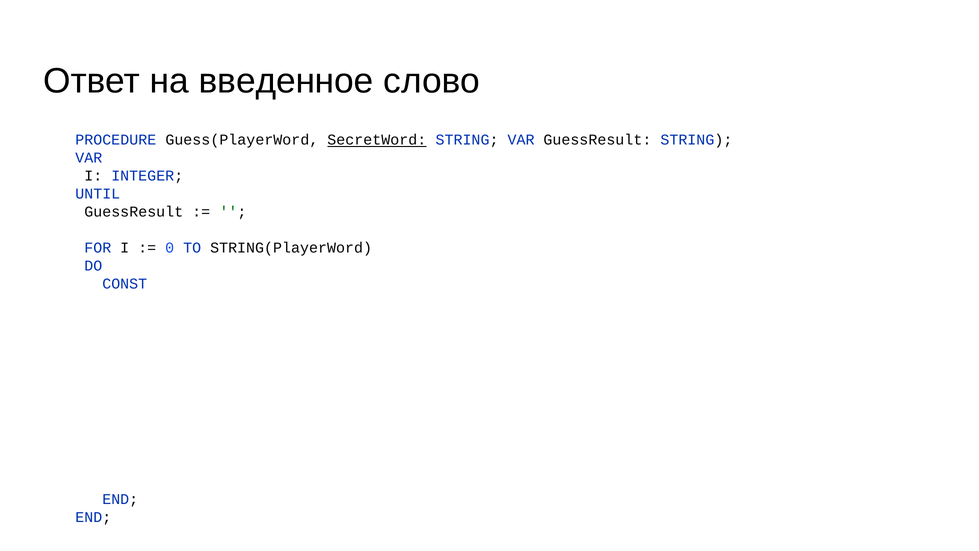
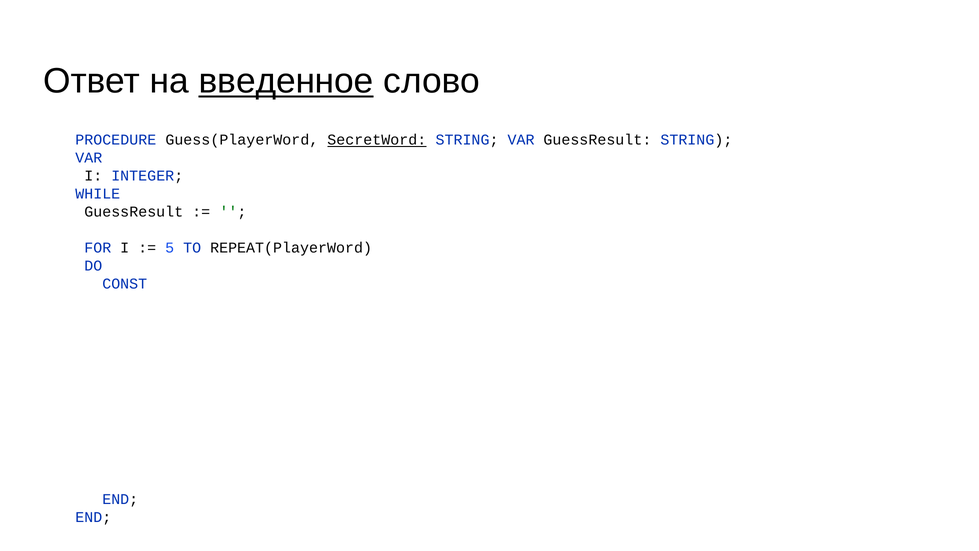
введенное underline: none -> present
UNTIL: UNTIL -> WHILE
0: 0 -> 5
STRING(PlayerWord: STRING(PlayerWord -> REPEAT(PlayerWord
